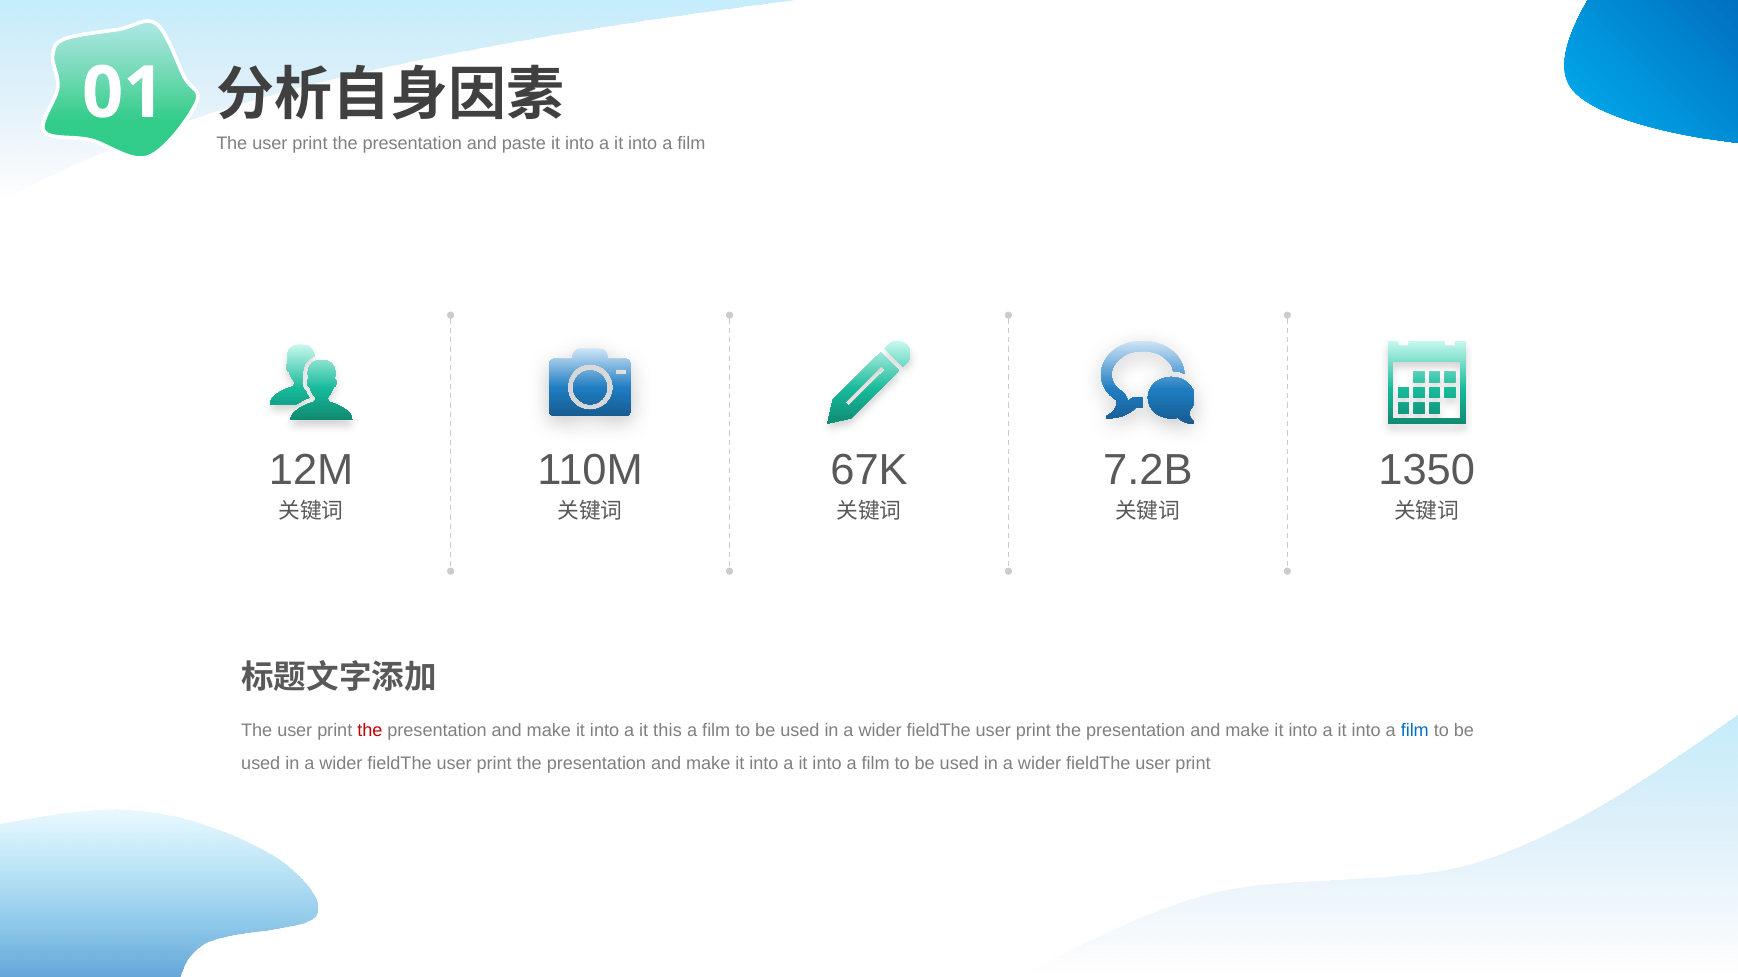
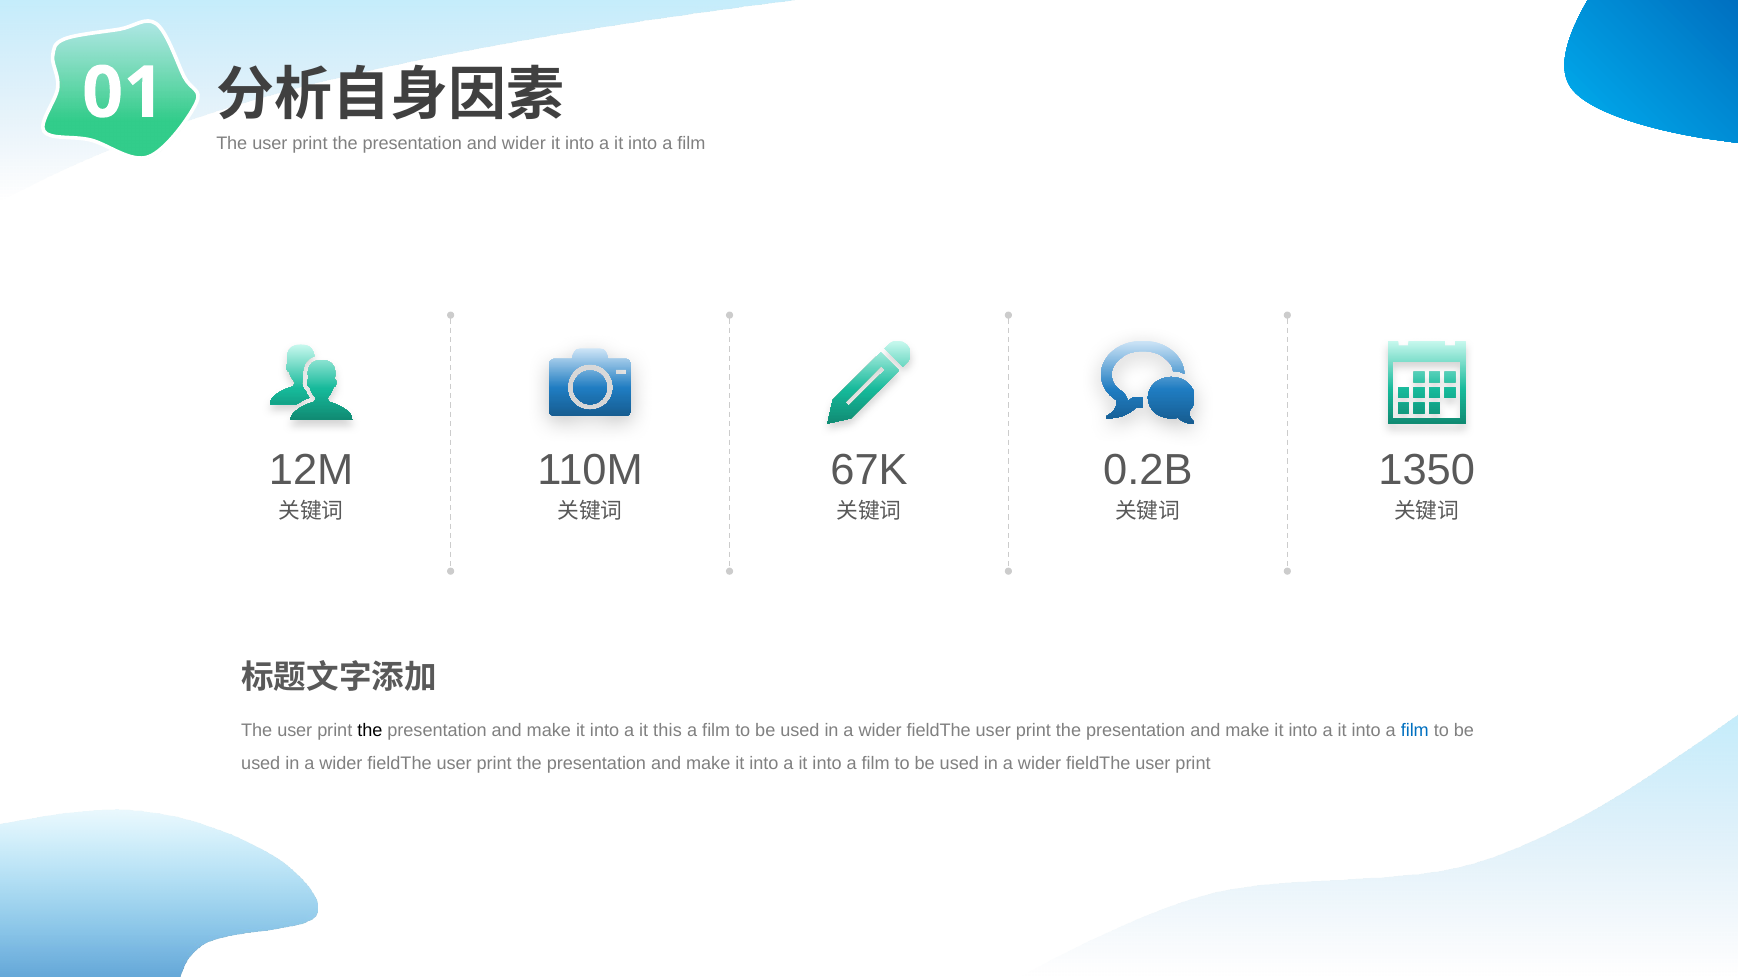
and paste: paste -> wider
7.2B: 7.2B -> 0.2B
the at (370, 731) colour: red -> black
